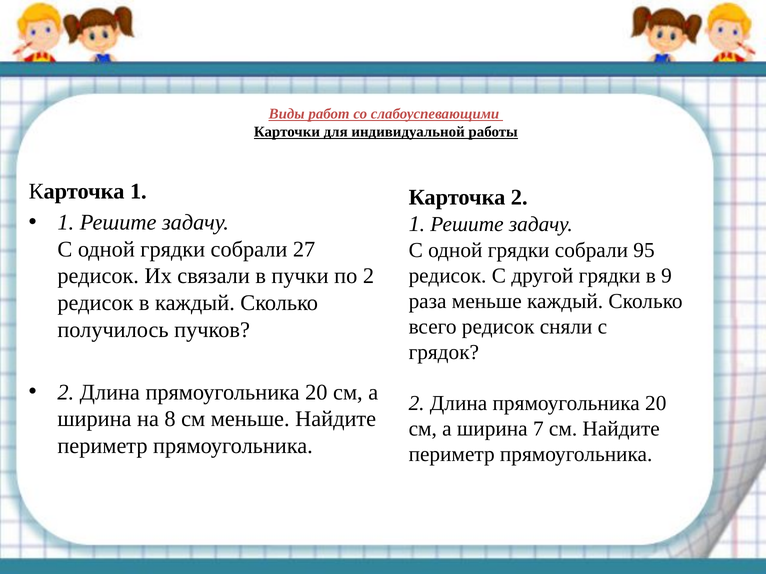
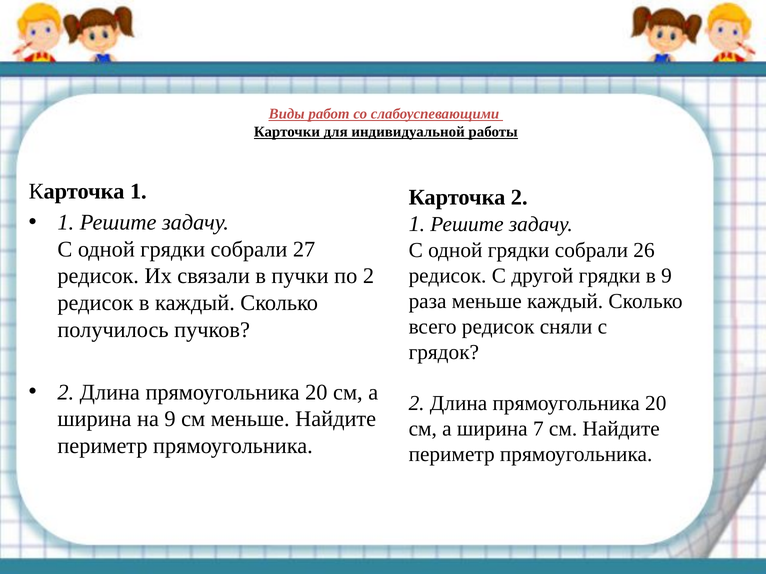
95: 95 -> 26
на 8: 8 -> 9
